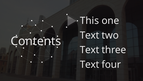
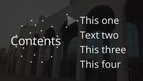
Text at (90, 50): Text -> This
Text at (90, 64): Text -> This
